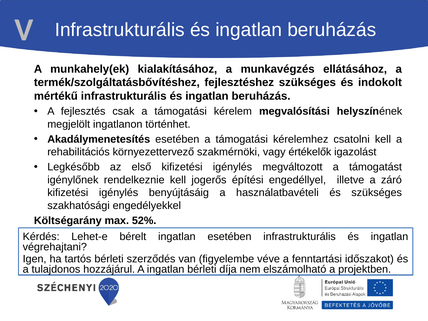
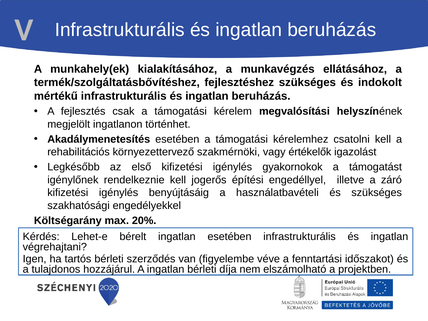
megváltozott: megváltozott -> gyakornokok
52%: 52% -> 20%
